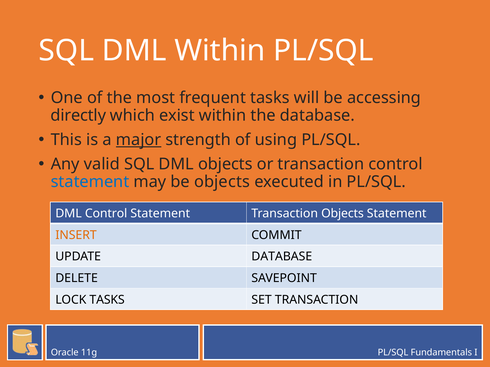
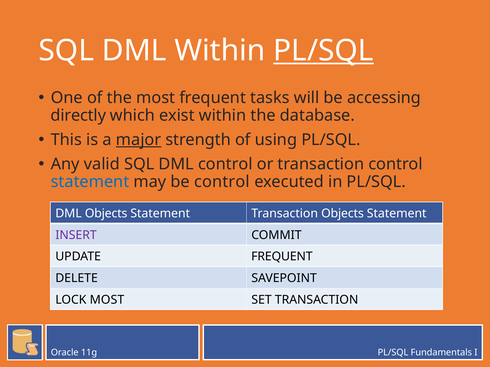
PL/SQL at (323, 51) underline: none -> present
DML objects: objects -> control
be objects: objects -> control
DML Control: Control -> Objects
INSERT colour: orange -> purple
UPDATE DATABASE: DATABASE -> FREQUENT
LOCK TASKS: TASKS -> MOST
